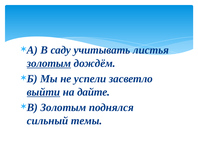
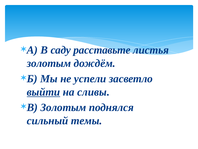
учитывать: учитывать -> расставьте
золотым at (49, 63) underline: present -> none
дайте: дайте -> сливы
